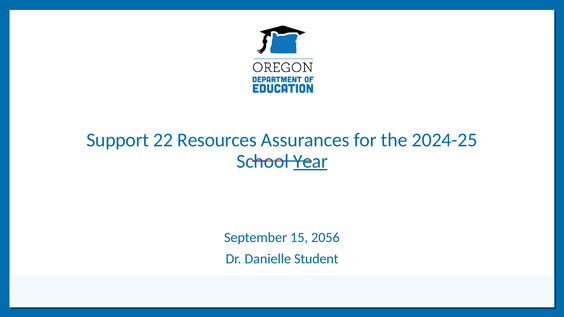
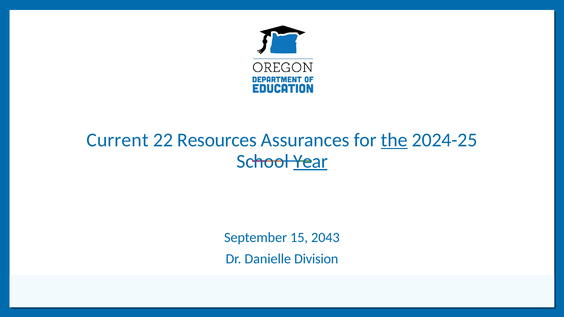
Support: Support -> Current
the underline: none -> present
2056: 2056 -> 2043
Student: Student -> Division
